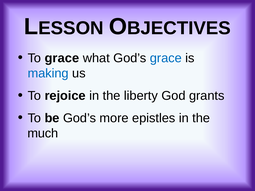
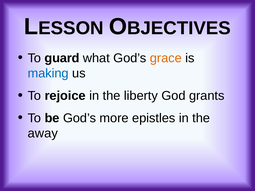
To grace: grace -> guard
grace at (166, 58) colour: blue -> orange
much: much -> away
